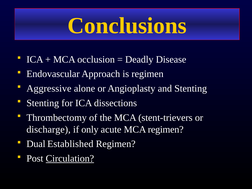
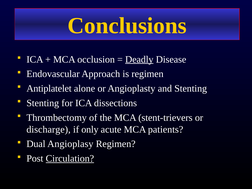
Deadly underline: none -> present
Aggressive: Aggressive -> Antiplatelet
MCA regimen: regimen -> patients
Established: Established -> Angioplasy
